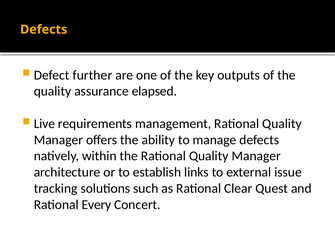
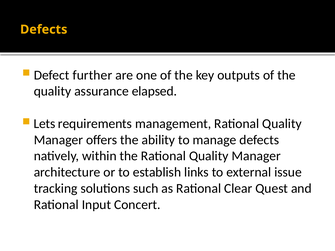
Live: Live -> Lets
Every: Every -> Input
